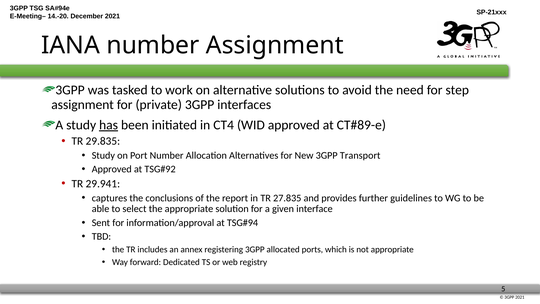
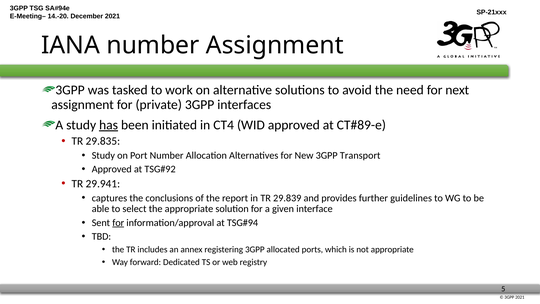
step: step -> next
27.835: 27.835 -> 29.839
for at (118, 223) underline: none -> present
